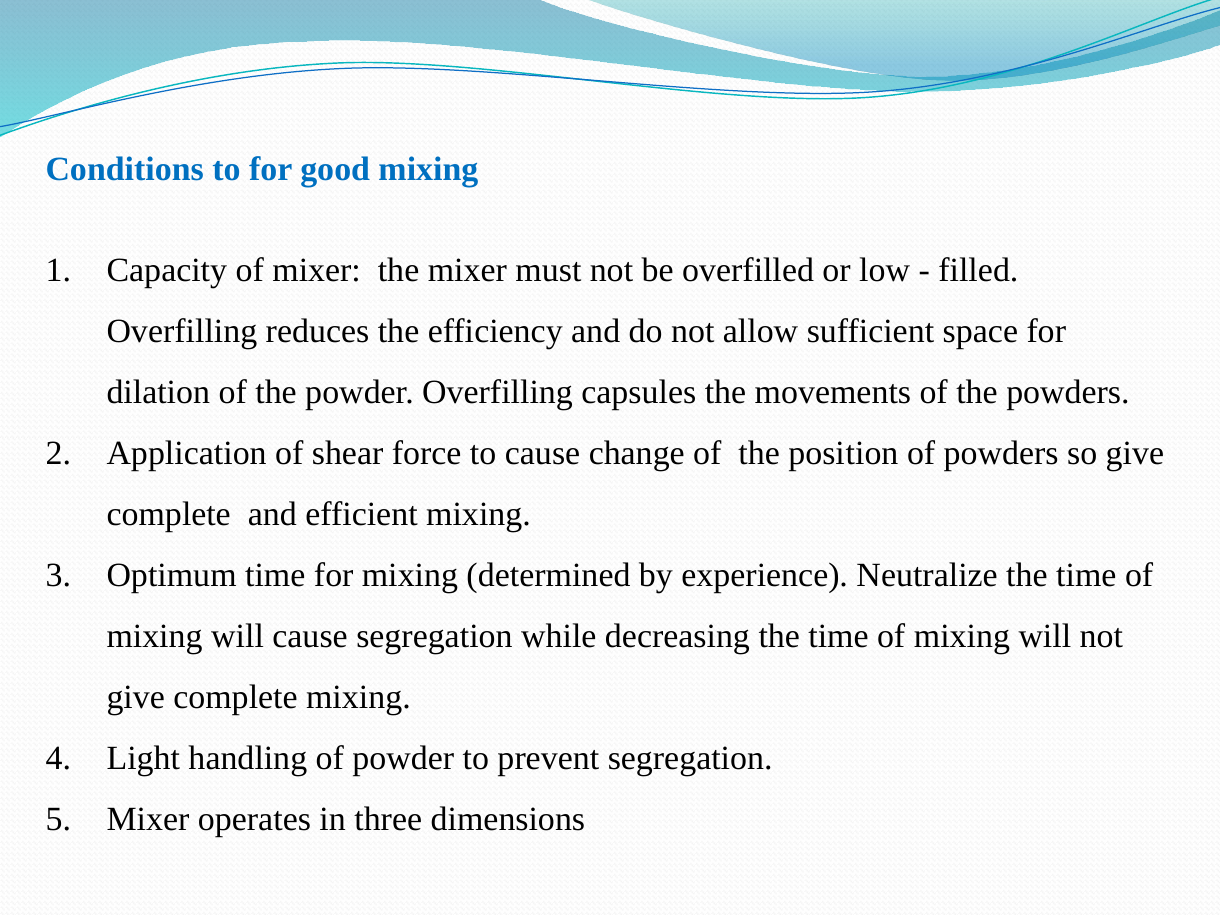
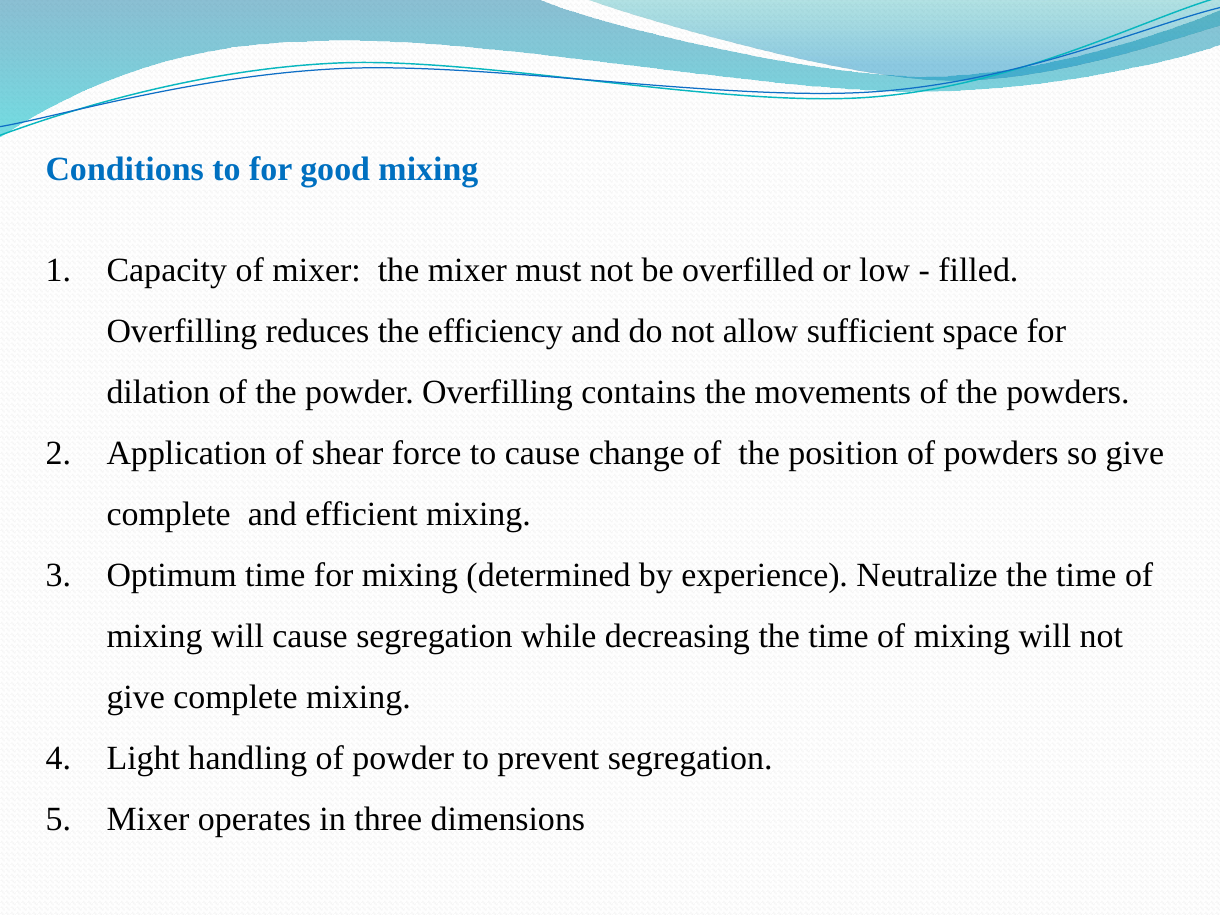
capsules: capsules -> contains
